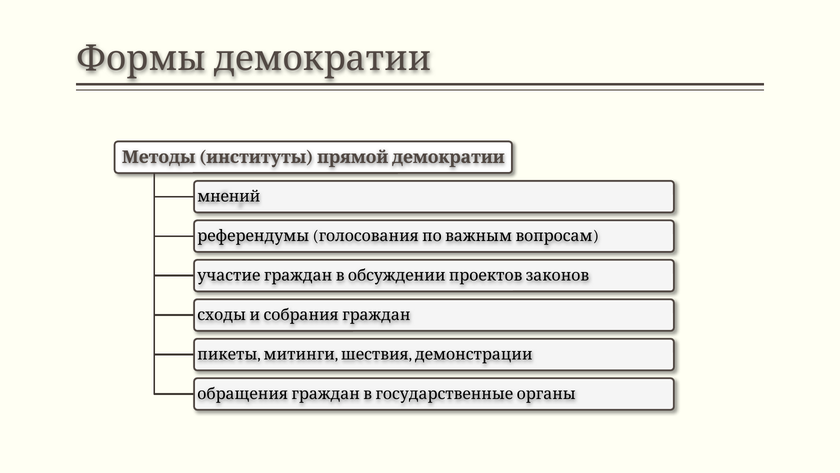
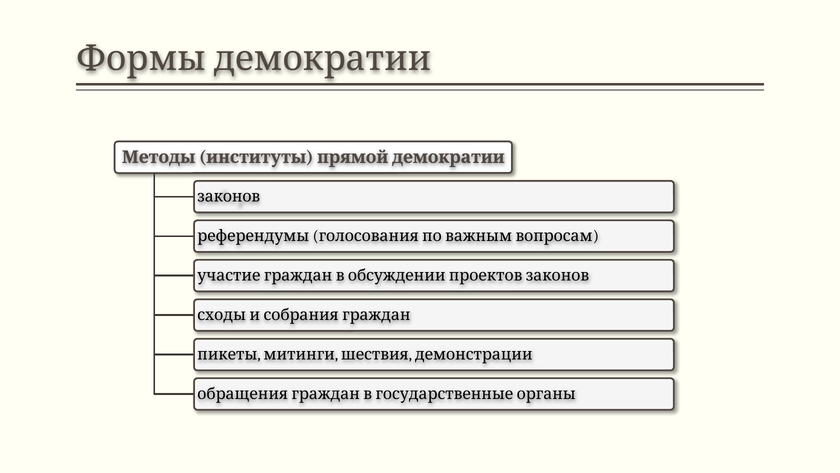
мнений: мнений -> законов
